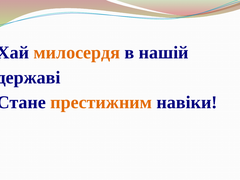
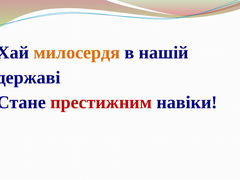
престижним colour: orange -> red
